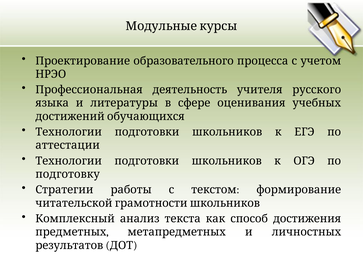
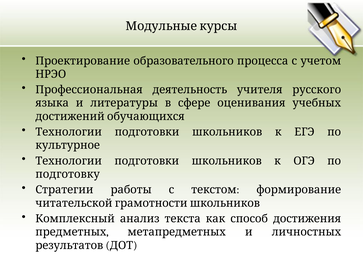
аттестации: аттестации -> культурное
